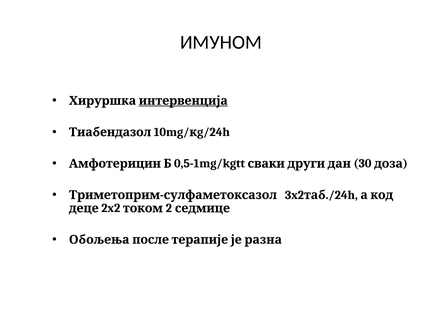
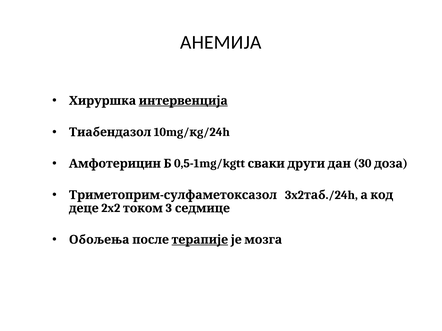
ИМУНОМ: ИМУНОМ -> АНЕМИЈА
2: 2 -> 3
терапије underline: none -> present
разна: разна -> мозга
